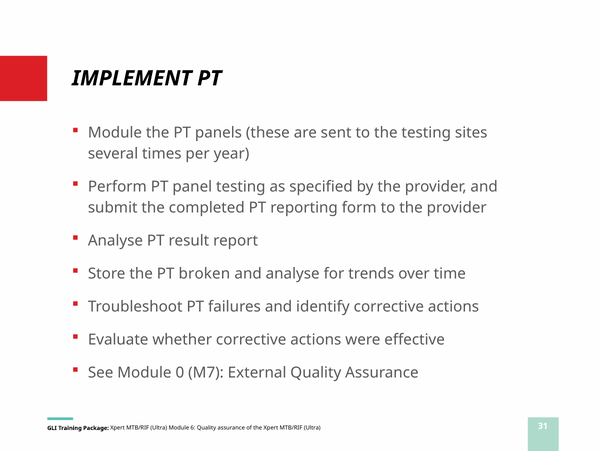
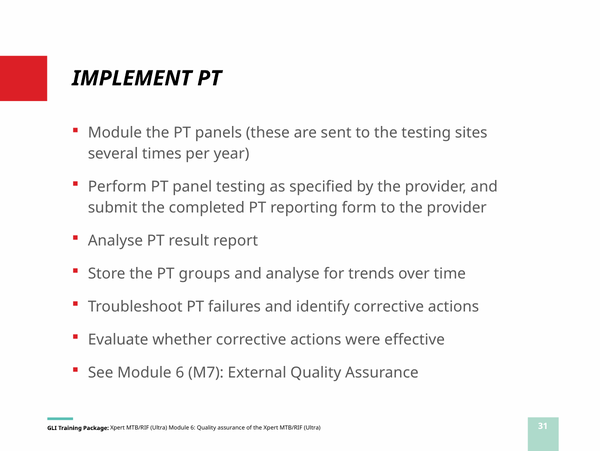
broken: broken -> groups
See Module 0: 0 -> 6
